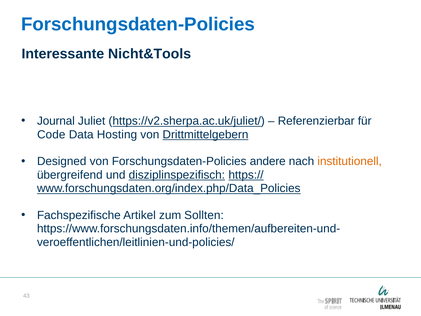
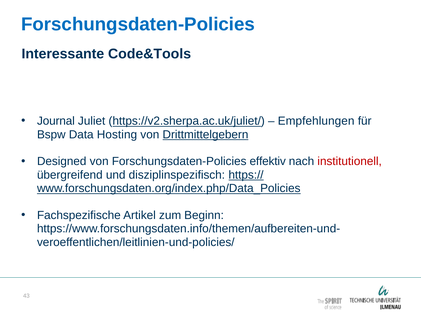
Nicht&Tools: Nicht&Tools -> Code&Tools
Referenzierbar: Referenzierbar -> Empfehlungen
Code: Code -> Bspw
andere: andere -> effektiv
institutionell colour: orange -> red
disziplinspezifisch underline: present -> none
Sollten: Sollten -> Beginn
